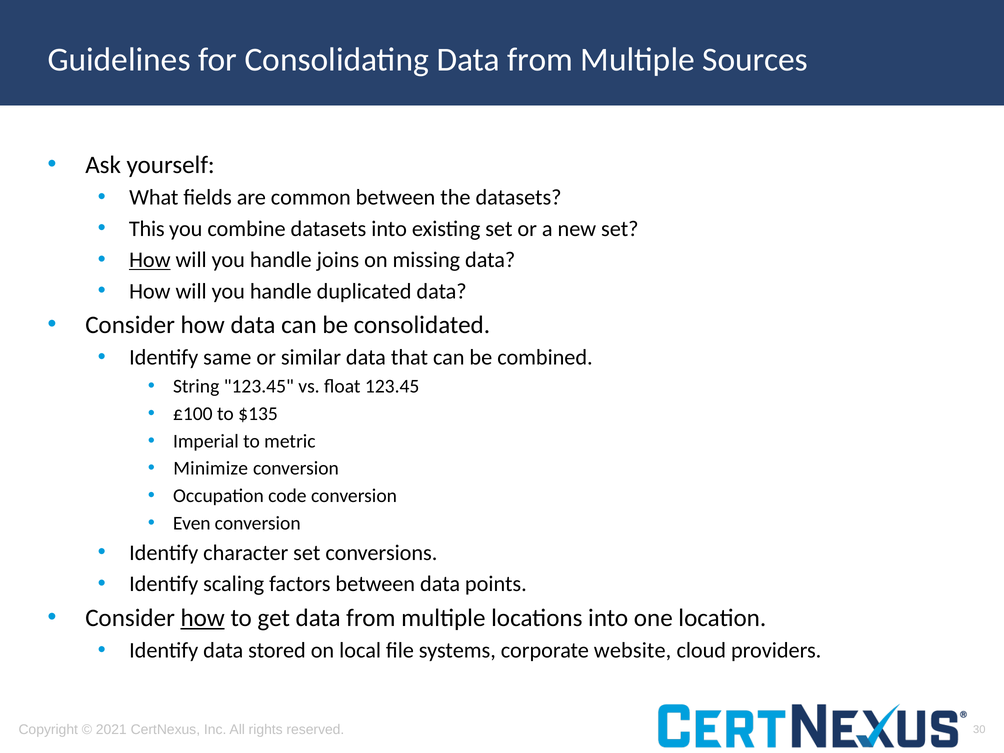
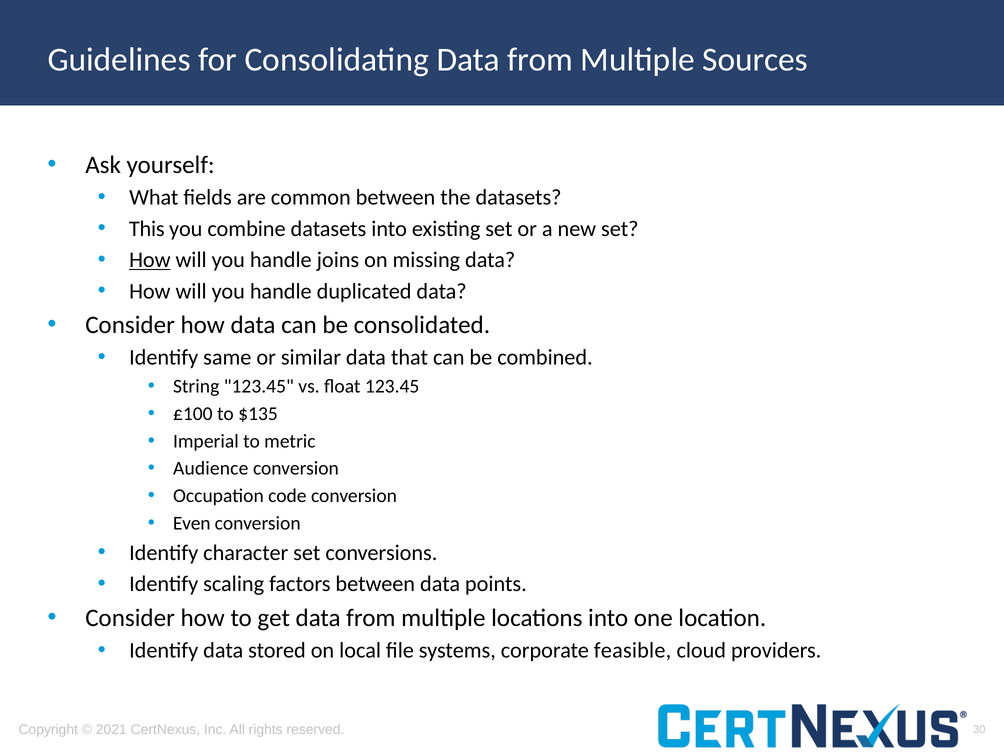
Minimize: Minimize -> Audience
how at (203, 618) underline: present -> none
website: website -> feasible
